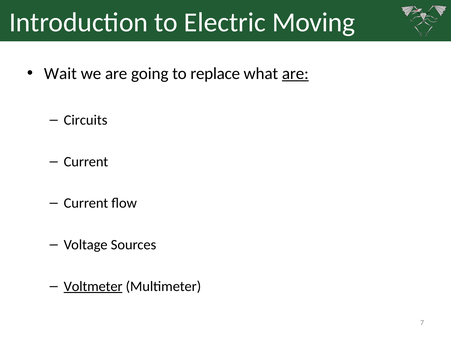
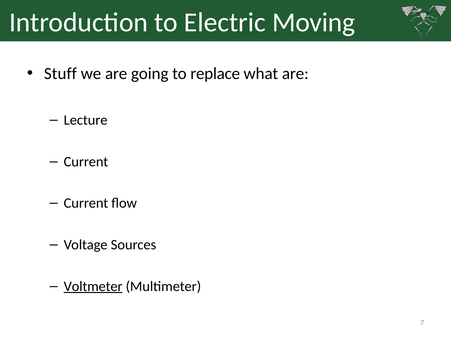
Wait: Wait -> Stuff
are at (295, 74) underline: present -> none
Circuits: Circuits -> Lecture
